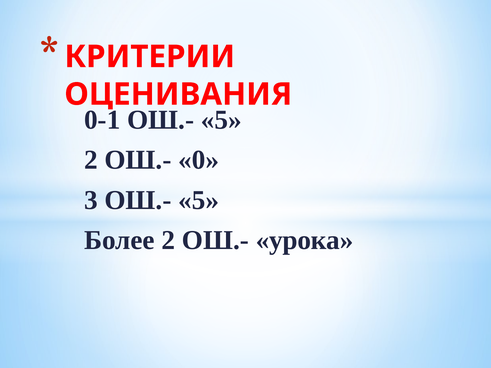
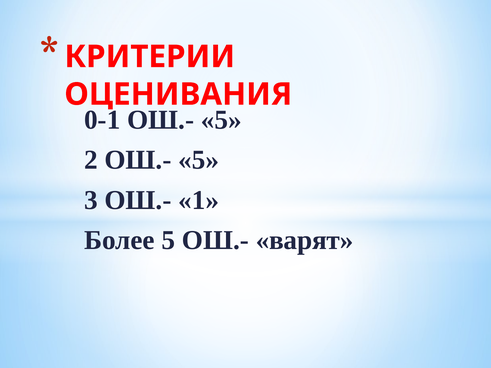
2 ОШ.- 0: 0 -> 5
3 ОШ.- 5: 5 -> 1
Более 2: 2 -> 5
урока: урока -> варят
